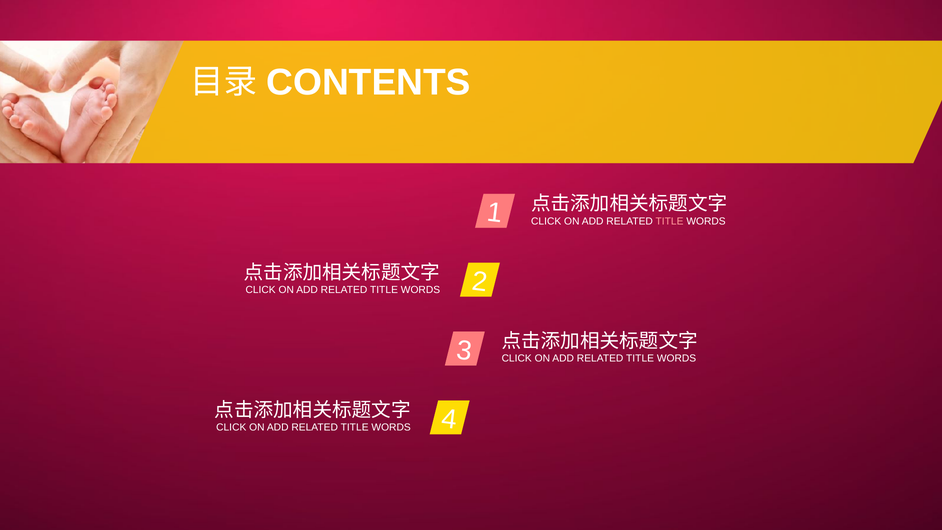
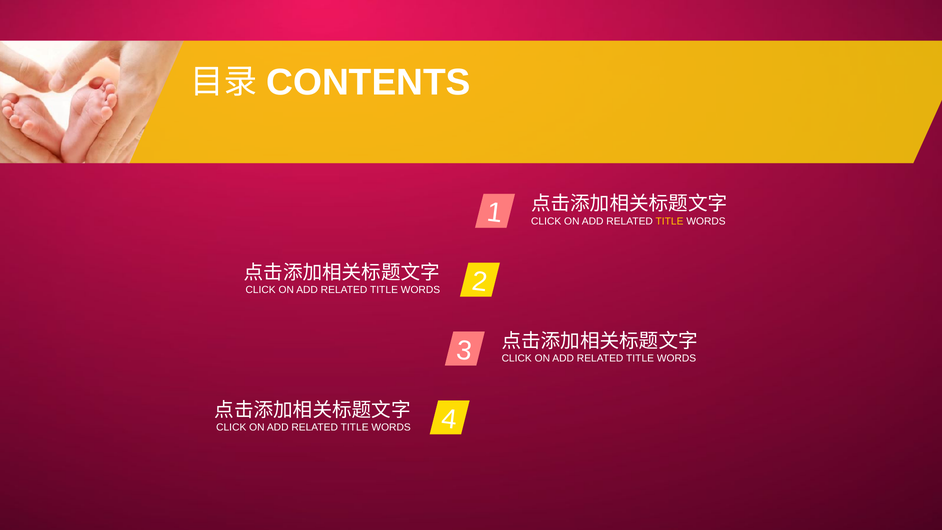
TITLE at (670, 221) colour: pink -> yellow
